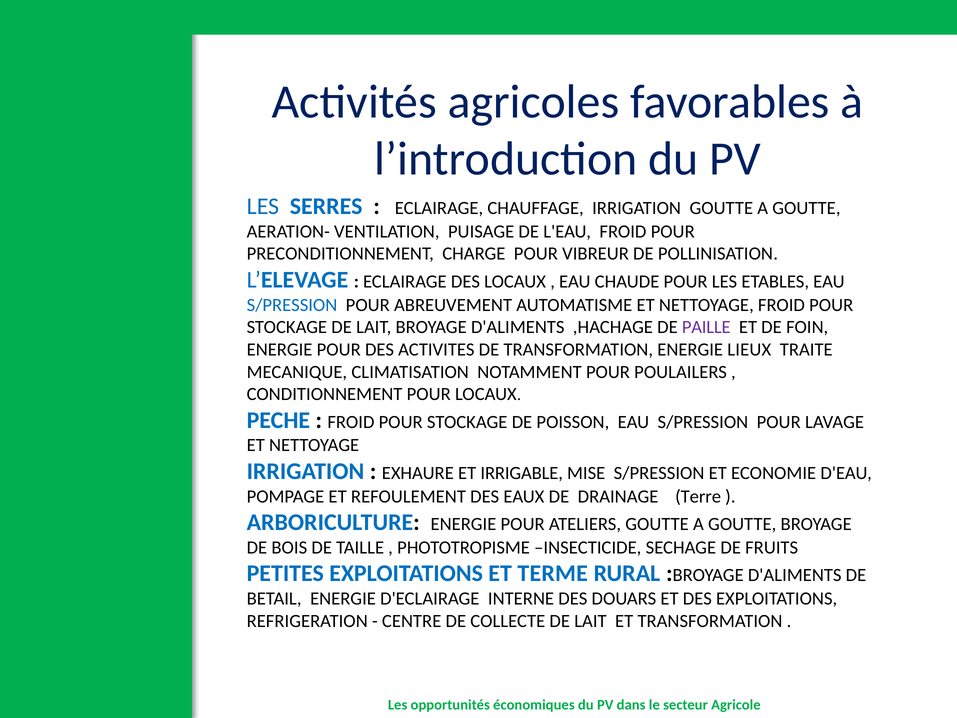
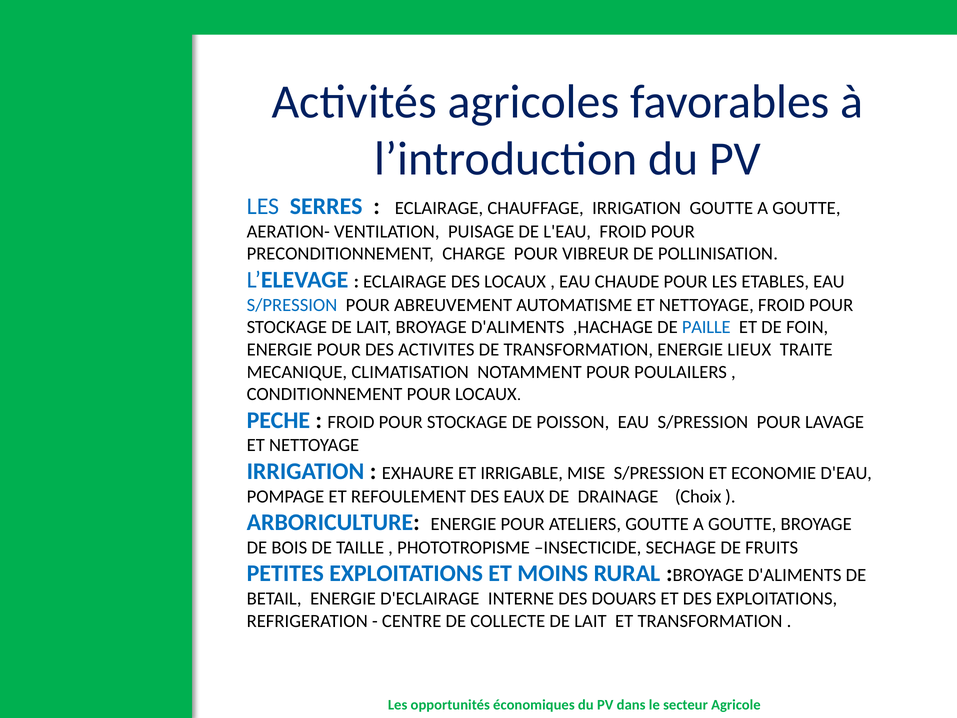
PAILLE colour: purple -> blue
Terre: Terre -> Choix
TERME: TERME -> MOINS
